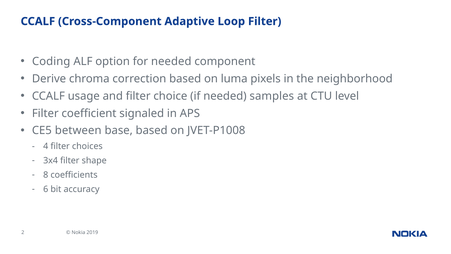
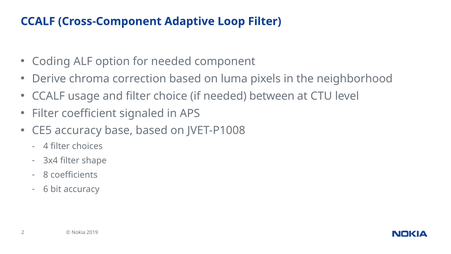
samples: samples -> between
CE5 between: between -> accuracy
